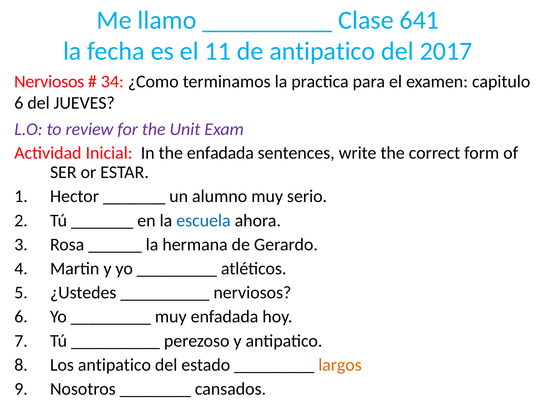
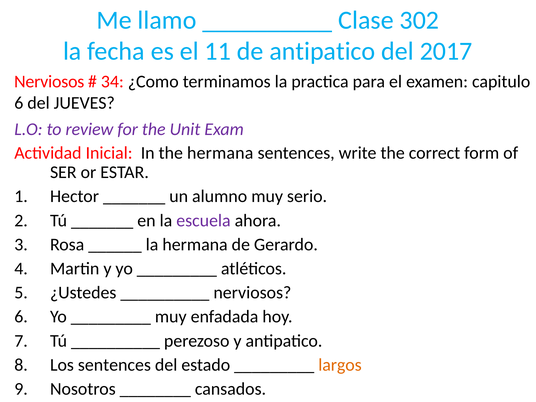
641: 641 -> 302
the enfadada: enfadada -> hermana
escuela colour: blue -> purple
Los antipatico: antipatico -> sentences
